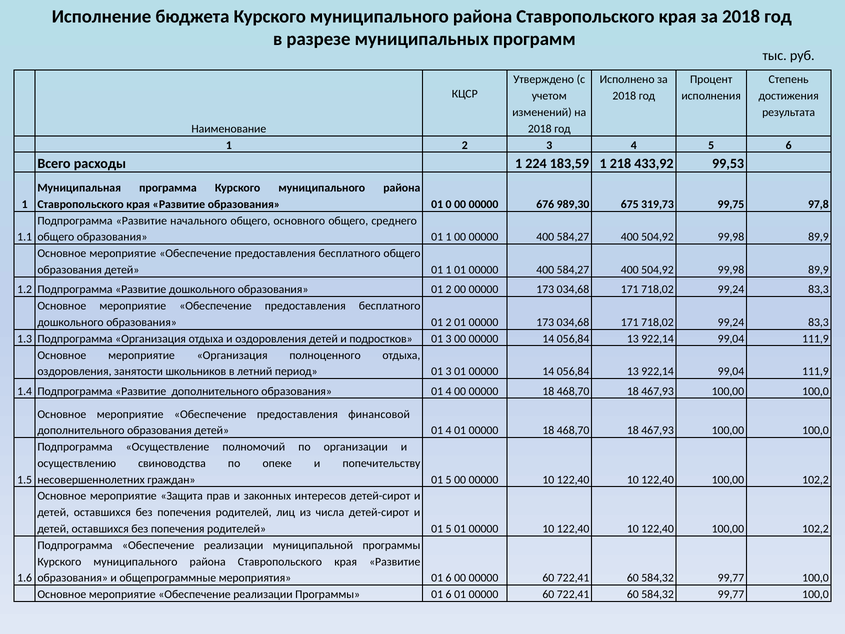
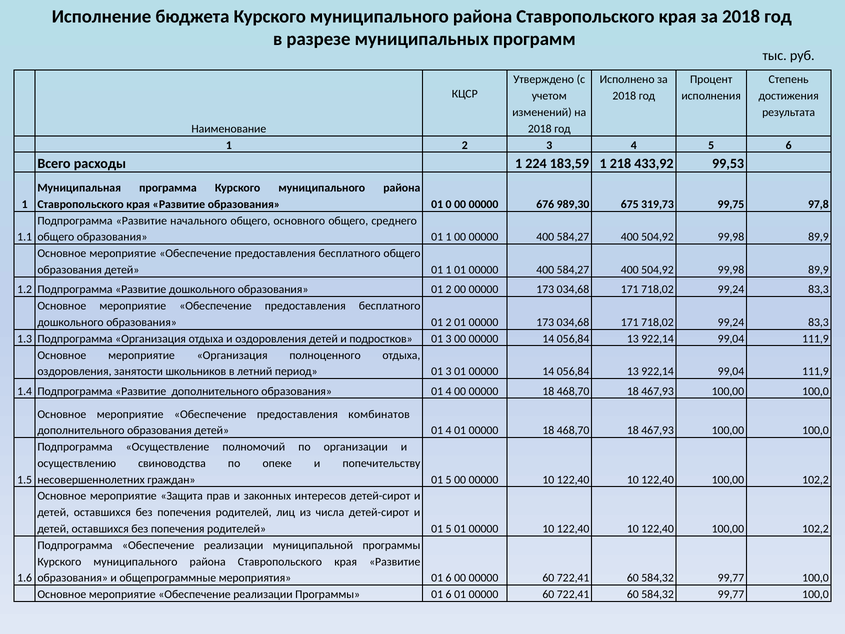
финансовой: финансовой -> комбинатов
